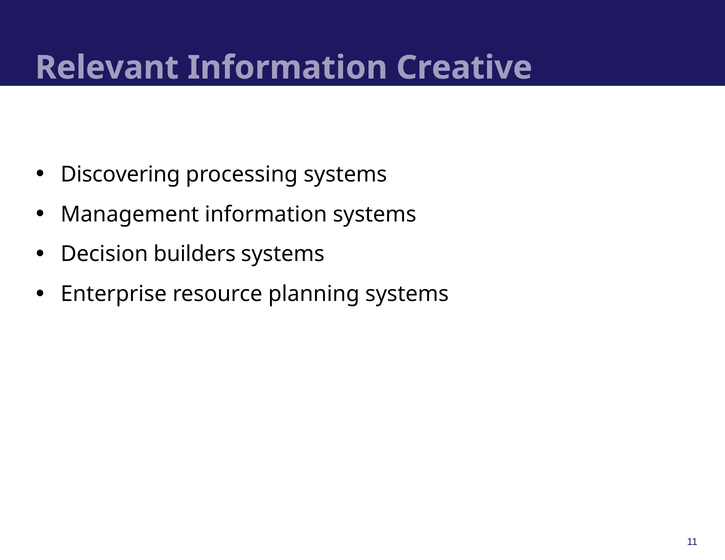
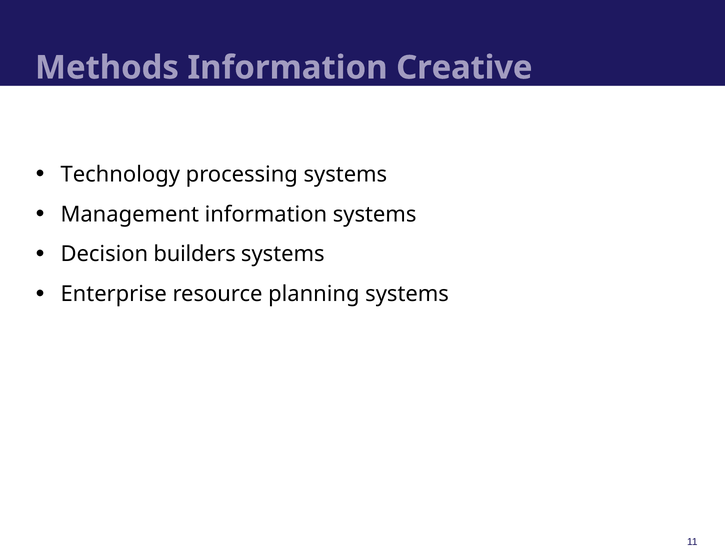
Relevant: Relevant -> Methods
Discovering: Discovering -> Technology
